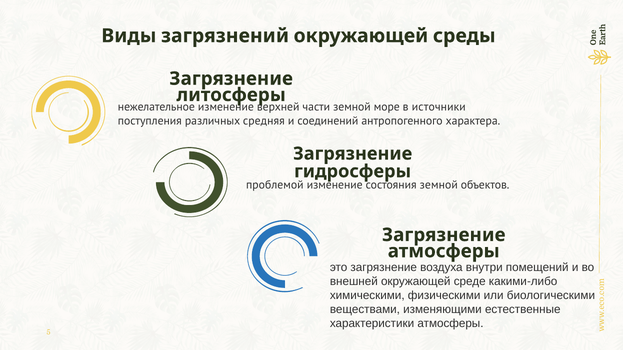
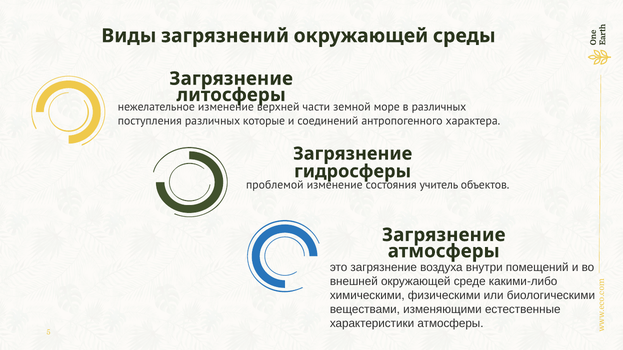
в источники: источники -> различных
средняя: средняя -> которые
земной at (439, 185): земной -> учитель
